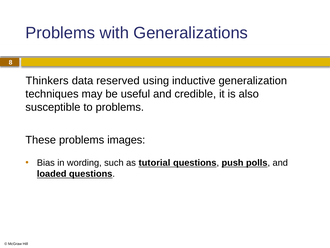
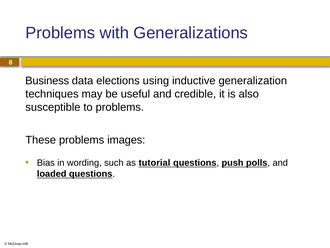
Thinkers: Thinkers -> Business
reserved: reserved -> elections
